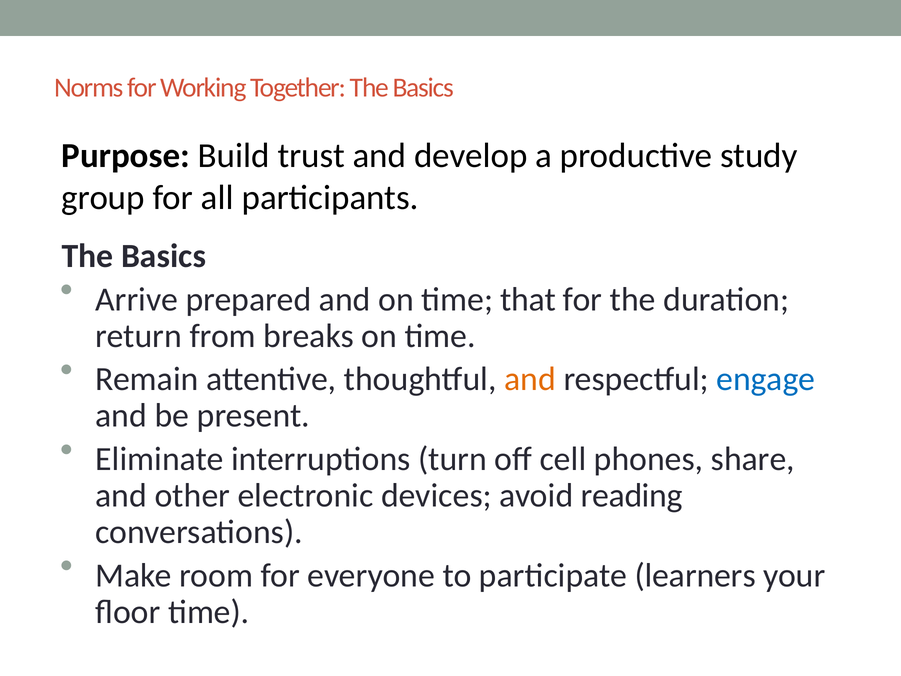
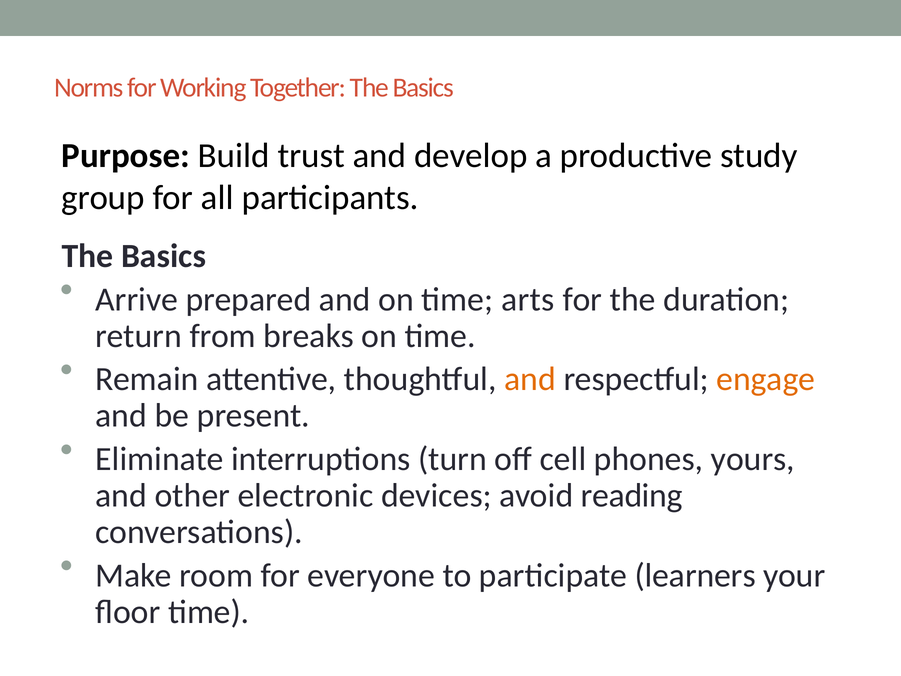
that: that -> arts
engage colour: blue -> orange
share: share -> yours
